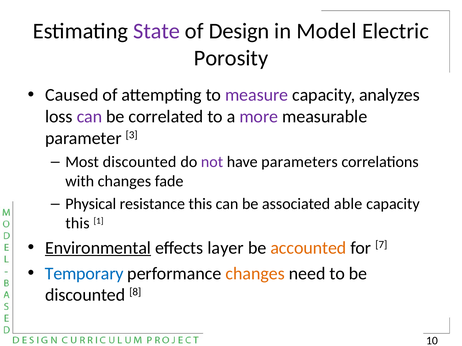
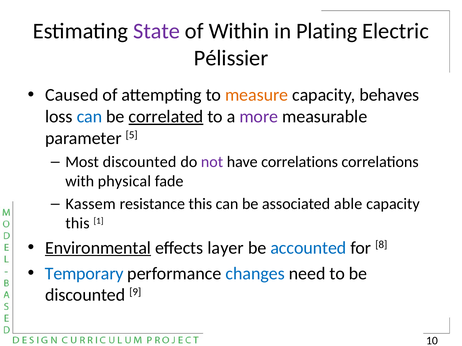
Design: Design -> Within
Model: Model -> Plating
Porosity: Porosity -> Pélissier
measure colour: purple -> orange
analyzes: analyzes -> behaves
can at (89, 117) colour: purple -> blue
correlated underline: none -> present
3: 3 -> 5
have parameters: parameters -> correlations
with changes: changes -> physical
Physical: Physical -> Kassem
accounted colour: orange -> blue
7: 7 -> 8
changes at (255, 274) colour: orange -> blue
8: 8 -> 9
